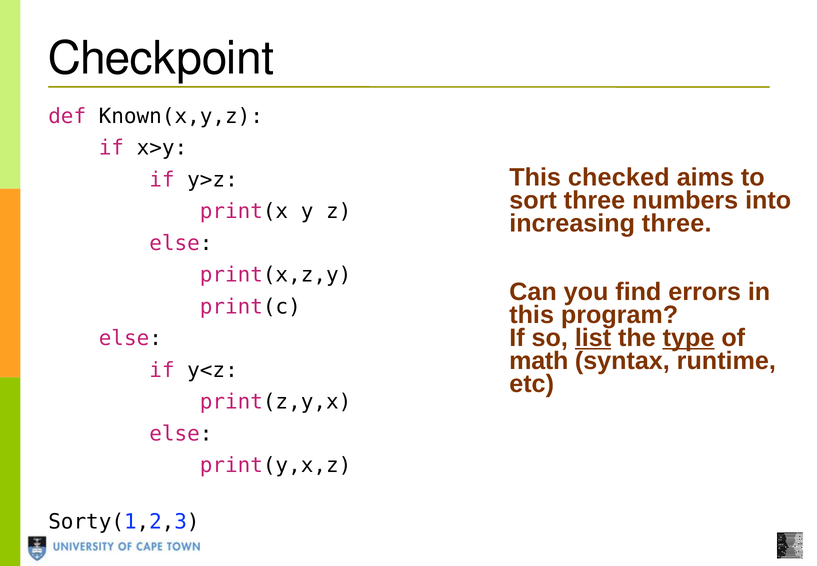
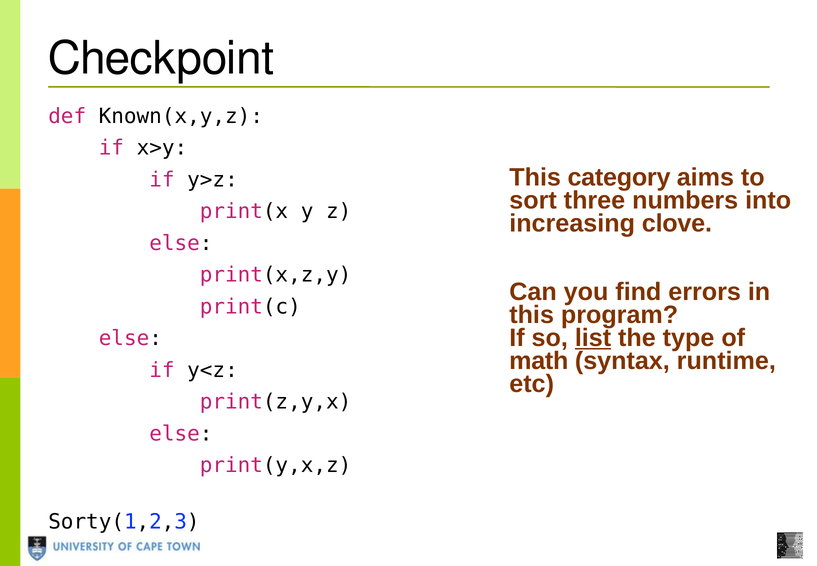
checked: checked -> category
increasing three: three -> clove
type underline: present -> none
